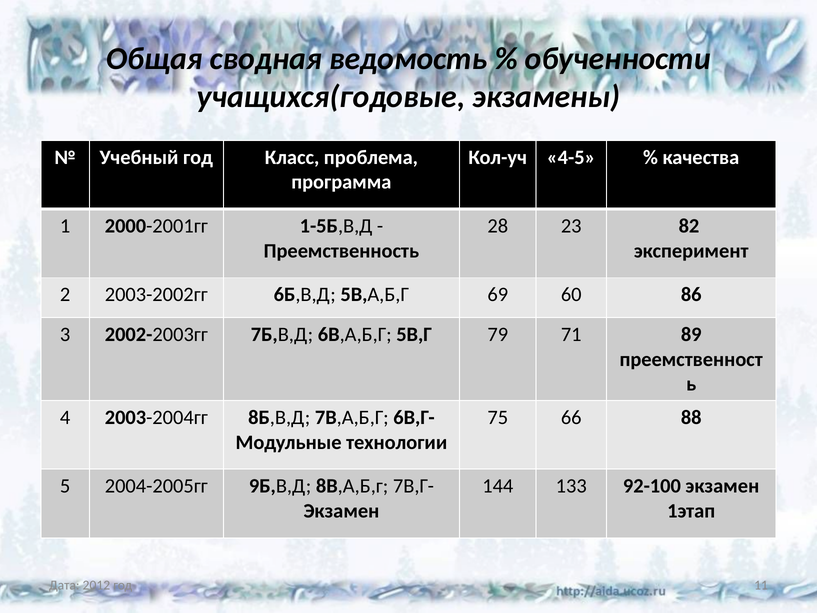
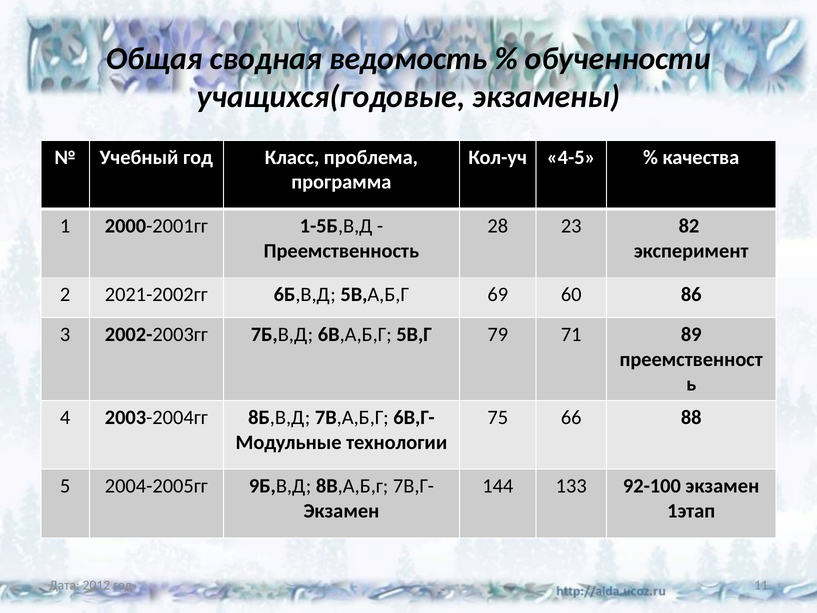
2003-2002гг: 2003-2002гг -> 2021-2002гг
